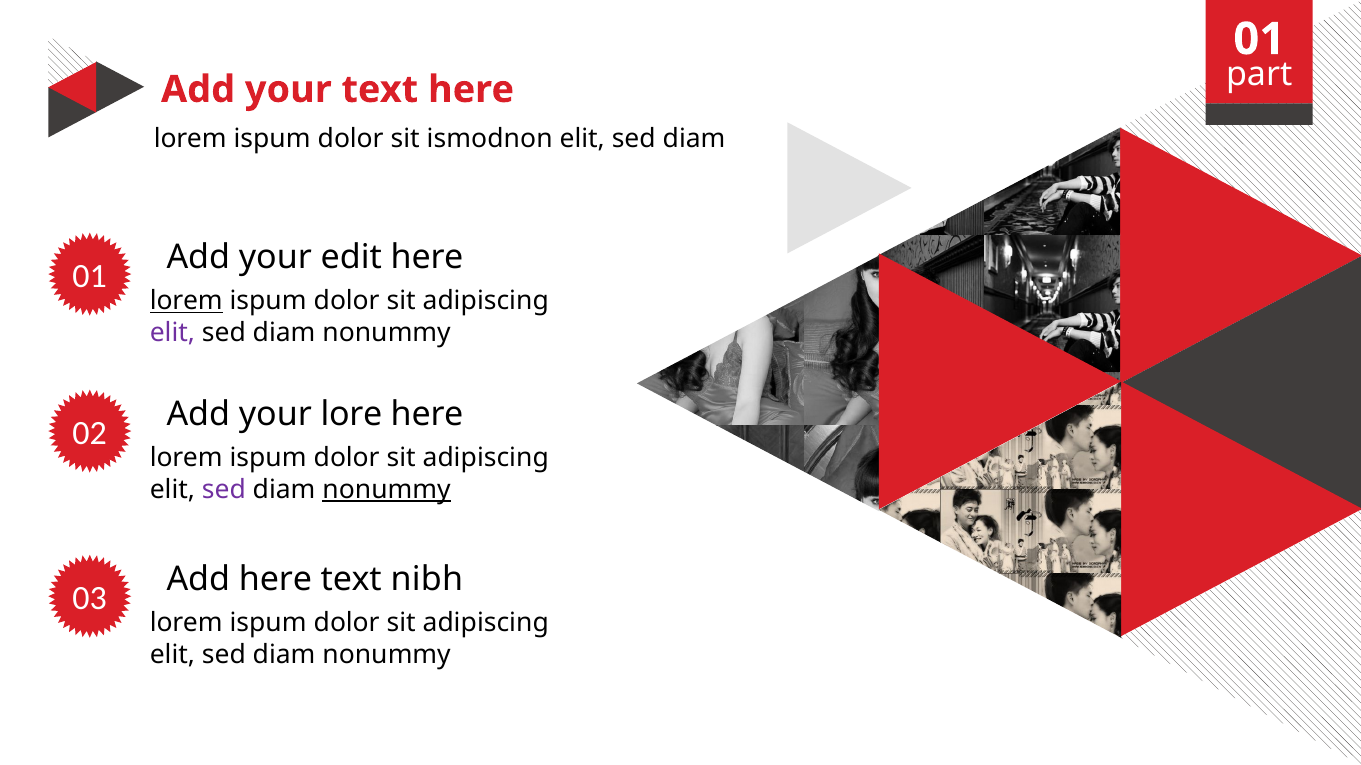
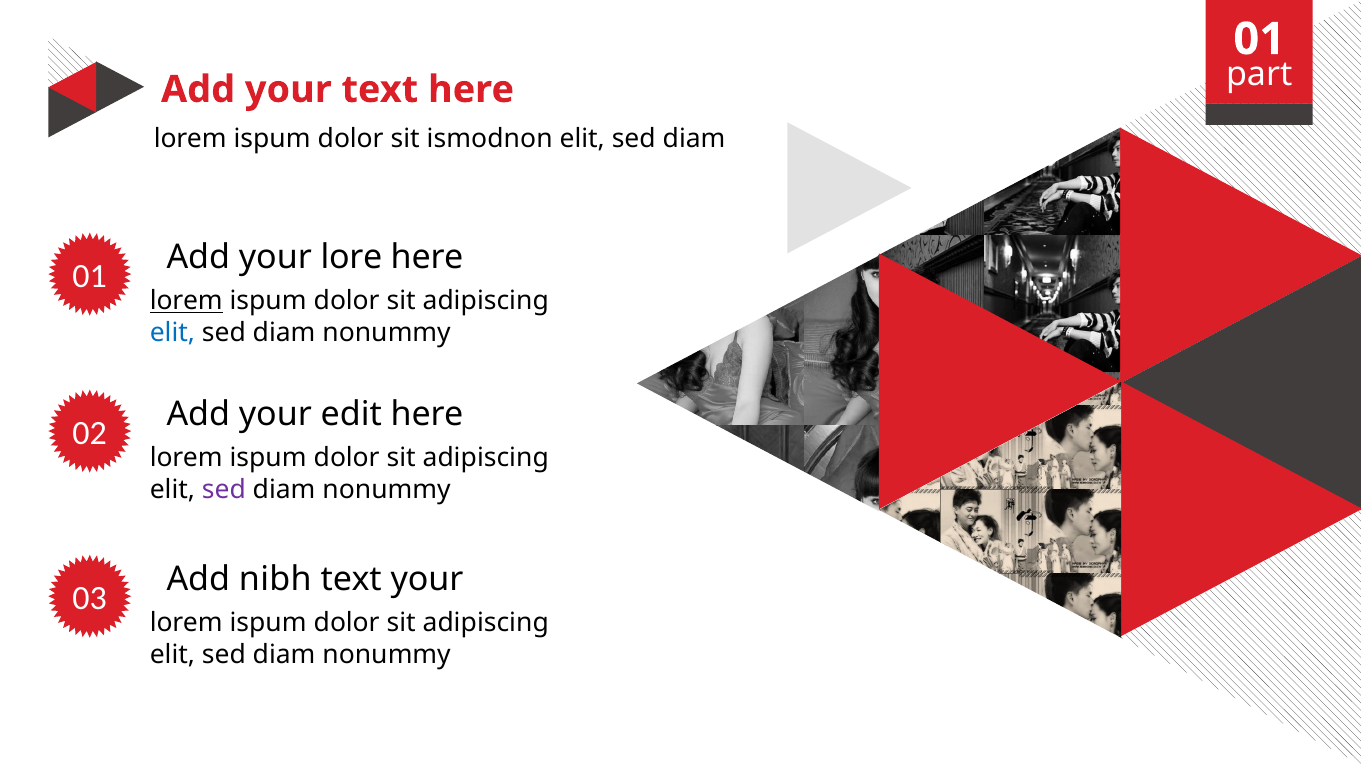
edit: edit -> lore
elit at (172, 333) colour: purple -> blue
lore: lore -> edit
nonummy at (387, 490) underline: present -> none
Add here: here -> nibh
text nibh: nibh -> your
